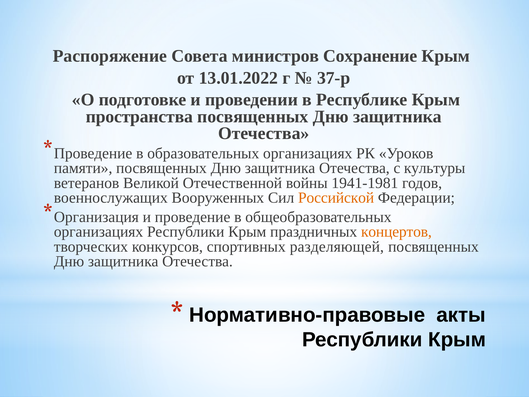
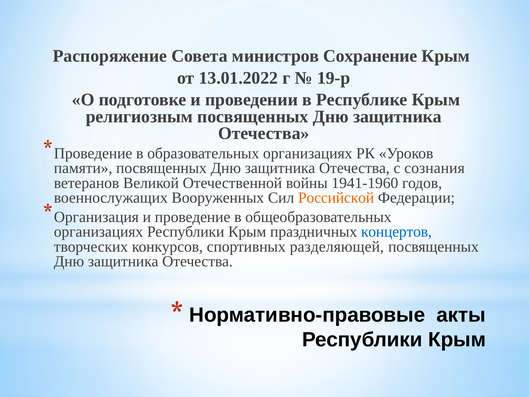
37-р: 37-р -> 19-р
пространства: пространства -> религиозным
культуры: культуры -> сознания
1941-1981: 1941-1981 -> 1941-1960
концертов colour: orange -> blue
